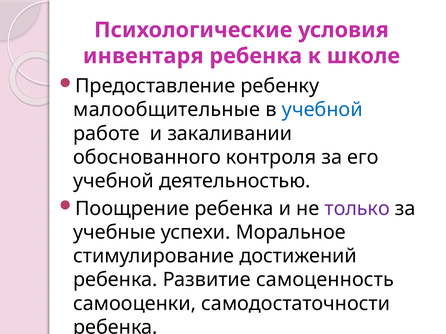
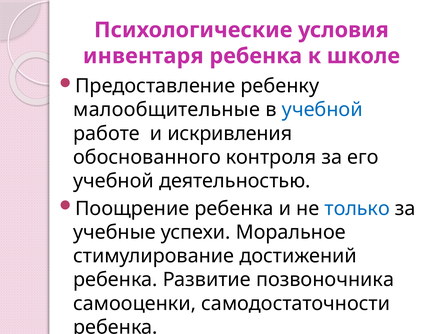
закаливании: закаливании -> искривления
только colour: purple -> blue
самоценность: самоценность -> позвоночника
